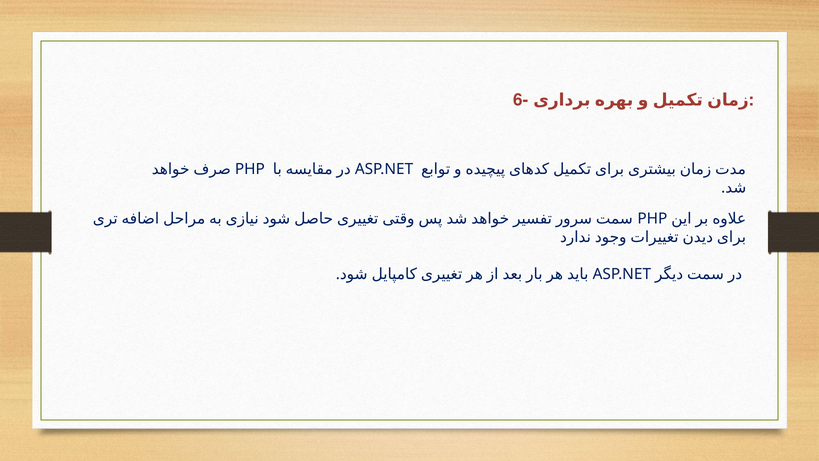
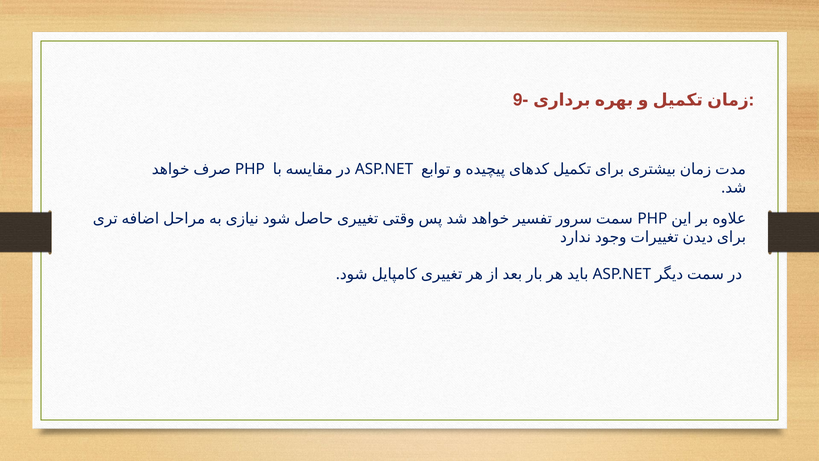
6-: 6- -> 9-
